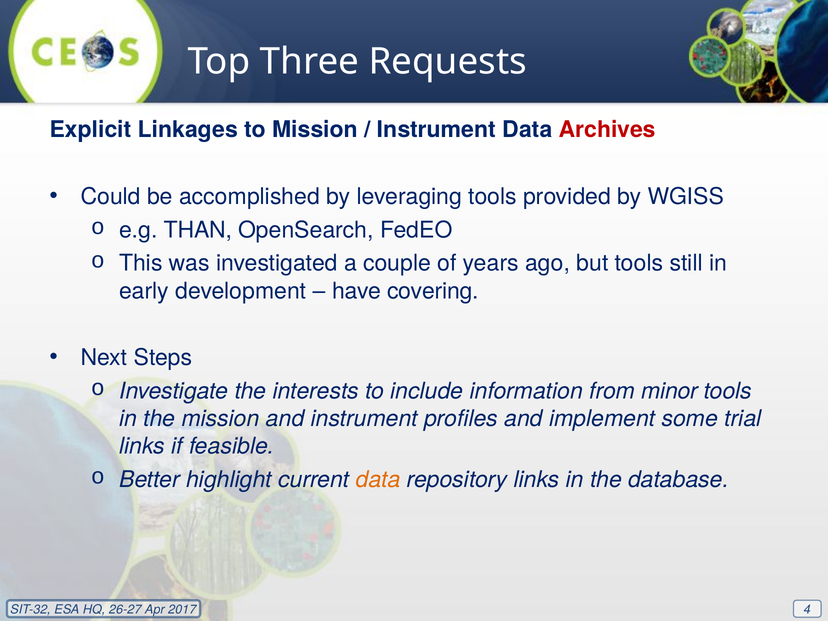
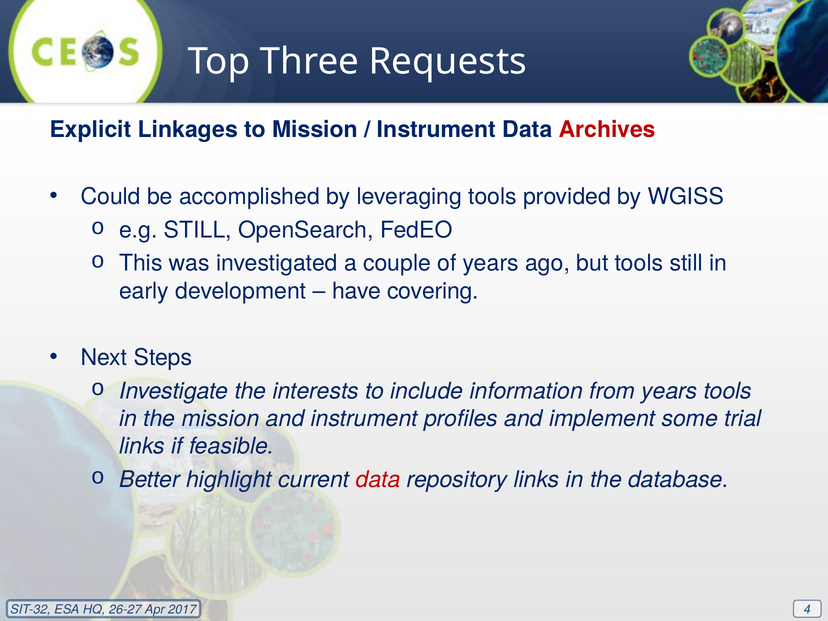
e.g THAN: THAN -> STILL
from minor: minor -> years
data at (378, 480) colour: orange -> red
